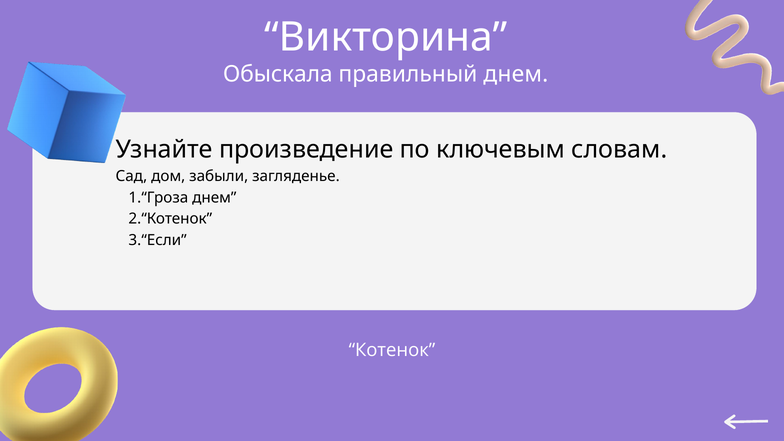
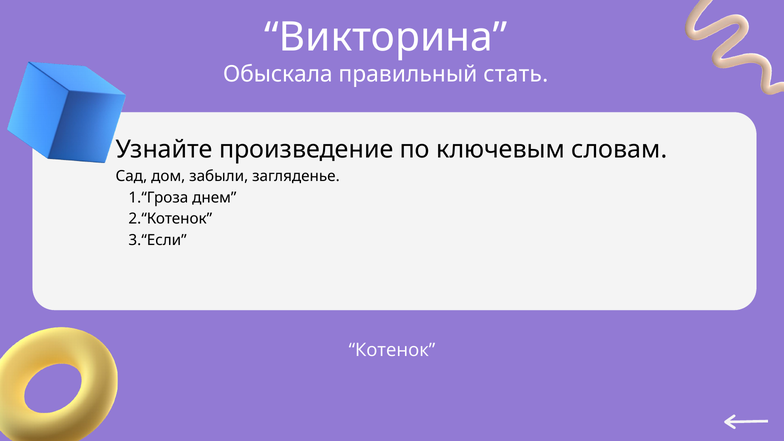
правильный днем: днем -> стать
